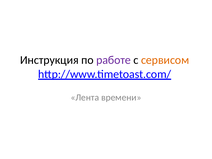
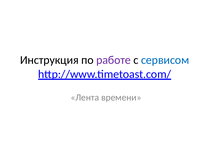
сервисом colour: orange -> blue
